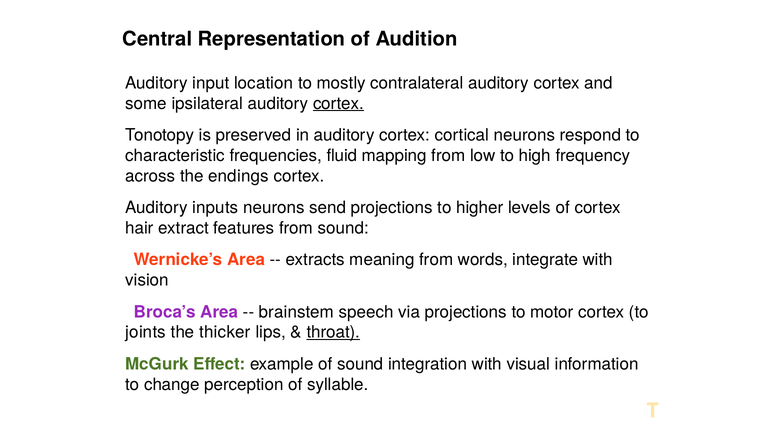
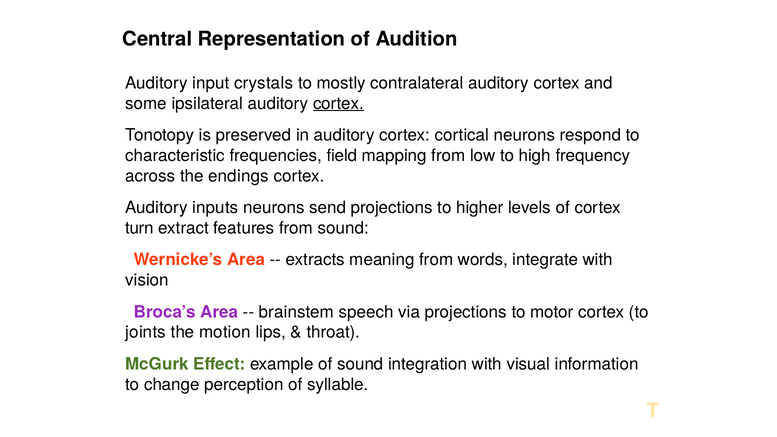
location: location -> crystals
fluid: fluid -> field
hair: hair -> turn
thicker: thicker -> motion
throat underline: present -> none
